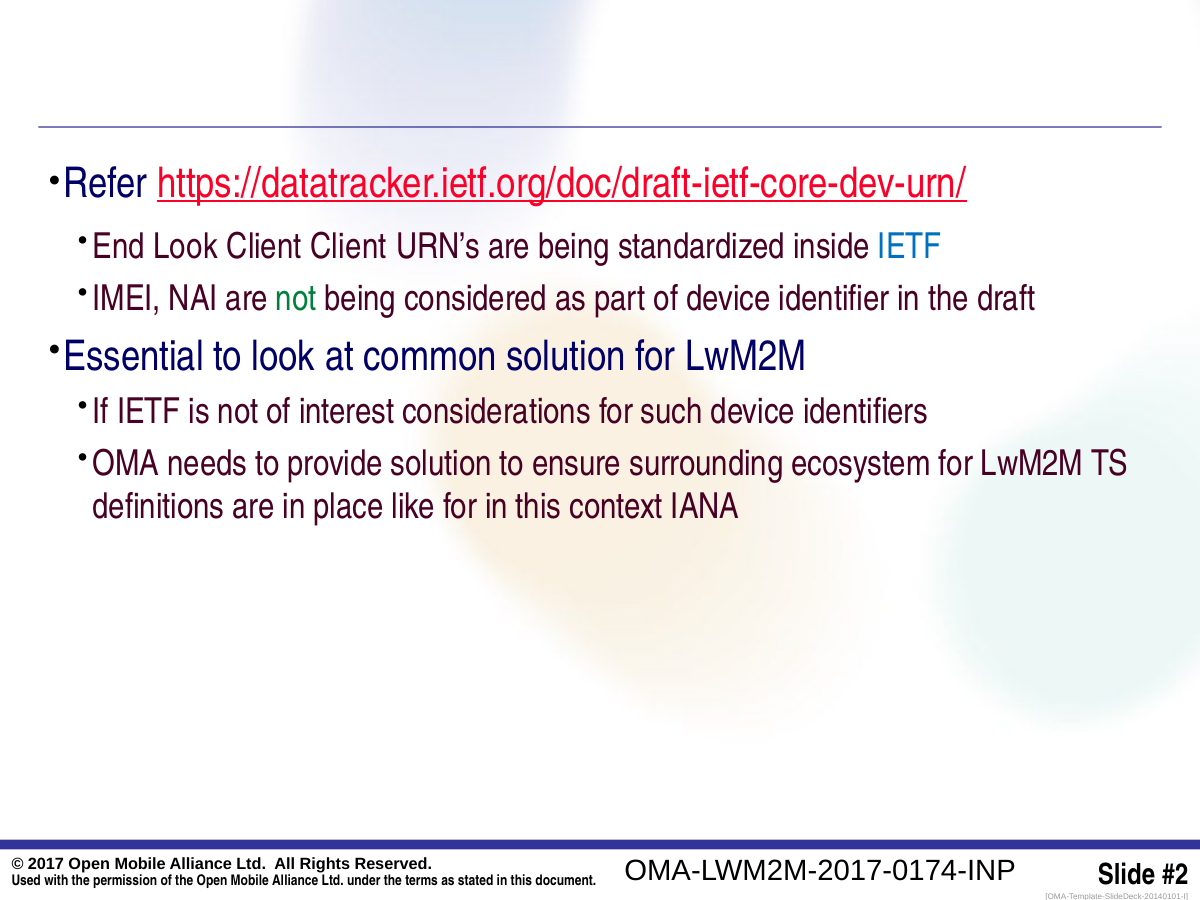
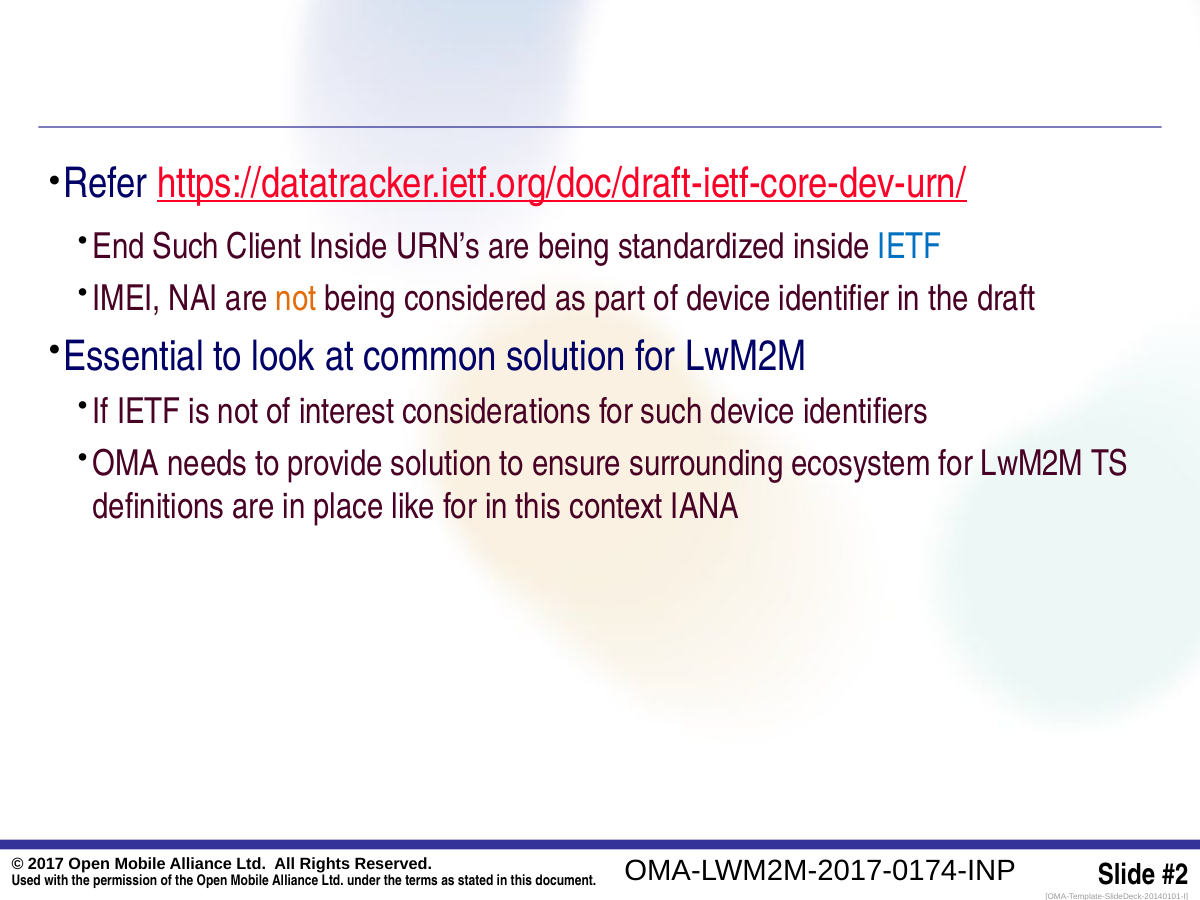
End Look: Look -> Such
Client Client: Client -> Inside
not at (296, 298) colour: green -> orange
